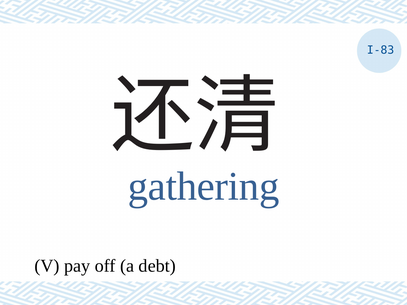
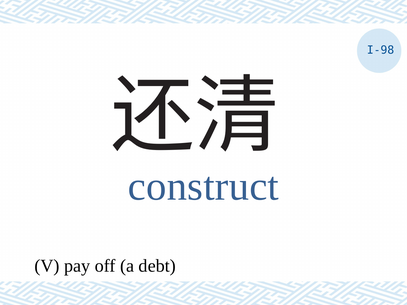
I-83: I-83 -> I-98
gathering: gathering -> construct
